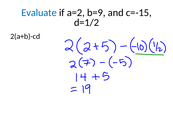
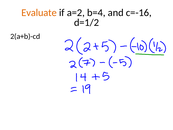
Evaluate colour: blue -> orange
b=9: b=9 -> b=4
c=-15: c=-15 -> c=-16
